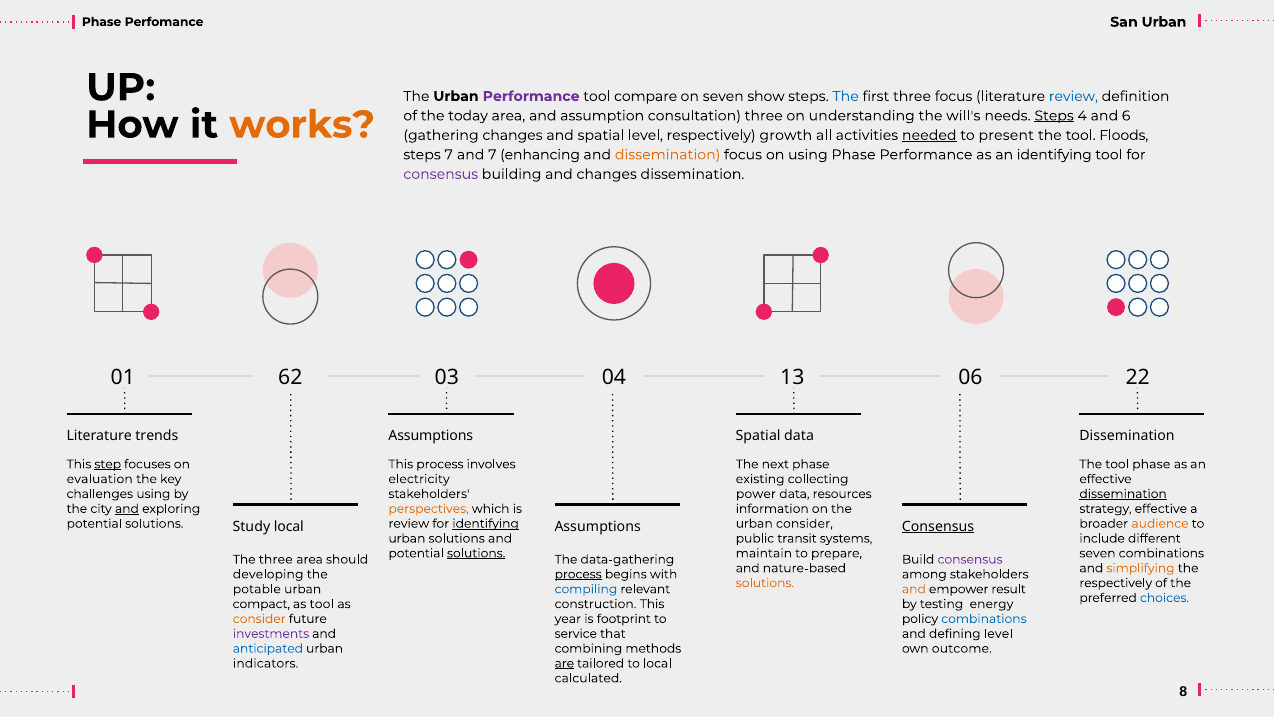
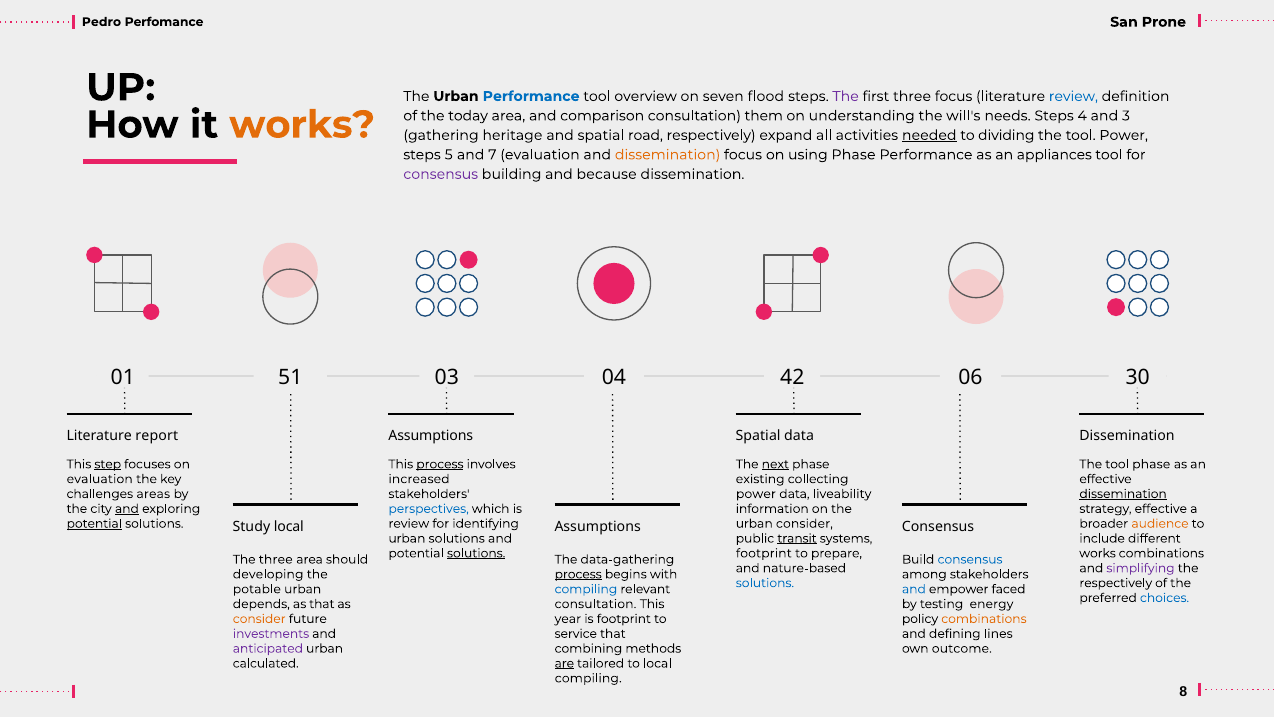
San Urban: Urban -> Prone
Phase at (102, 22): Phase -> Pedro
Performance at (531, 96) colour: purple -> blue
compare: compare -> overview
show: show -> flood
The at (846, 96) colour: blue -> purple
assumption: assumption -> comparison
consultation three: three -> them
Steps at (1054, 116) underline: present -> none
6: 6 -> 3
gathering changes: changes -> heritage
spatial level: level -> road
growth: growth -> expand
present: present -> dividing
tool Floods: Floods -> Power
steps 7: 7 -> 5
7 enhancing: enhancing -> evaluation
an identifying: identifying -> appliances
and changes: changes -> because
62: 62 -> 51
13: 13 -> 42
22: 22 -> 30
trends: trends -> report
process at (440, 464) underline: none -> present
next underline: none -> present
electricity: electricity -> increased
challenges using: using -> areas
resources: resources -> liveability
perspectives colour: orange -> blue
potential at (94, 523) underline: none -> present
identifying at (486, 523) underline: present -> none
Consensus at (938, 526) underline: present -> none
transit underline: none -> present
maintain at (764, 553): maintain -> footprint
seven at (1097, 553): seven -> works
consensus at (970, 559) colour: purple -> blue
simplifying colour: orange -> purple
solutions at (765, 583) colour: orange -> blue
and at (914, 589) colour: orange -> blue
result: result -> faced
compact: compact -> depends
as tool: tool -> that
construction at (595, 604): construction -> consultation
combinations at (984, 619) colour: blue -> orange
defining level: level -> lines
anticipated colour: blue -> purple
indicators: indicators -> calculated
calculated at (588, 678): calculated -> compiling
